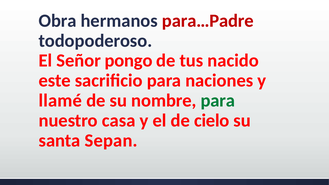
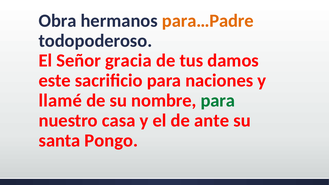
para…Padre colour: red -> orange
pongo: pongo -> gracia
nacido: nacido -> damos
cielo: cielo -> ante
Sepan: Sepan -> Pongo
